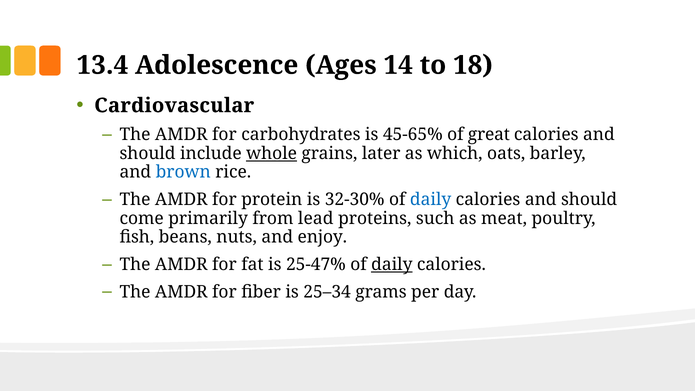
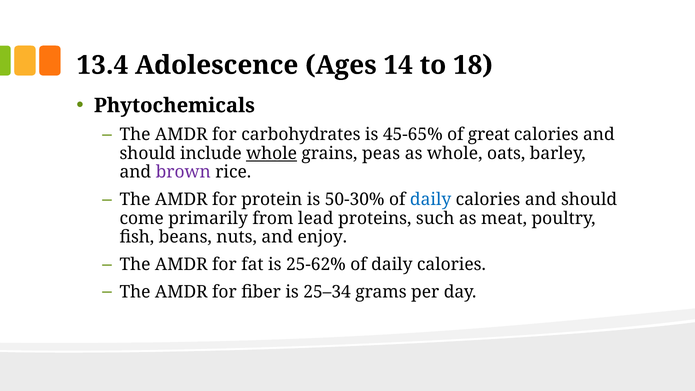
Cardiovascular: Cardiovascular -> Phytochemicals
later: later -> peas
as which: which -> whole
brown colour: blue -> purple
32-30%: 32-30% -> 50-30%
25-47%: 25-47% -> 25-62%
daily at (392, 265) underline: present -> none
